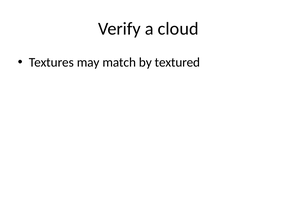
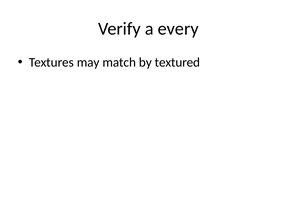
cloud: cloud -> every
